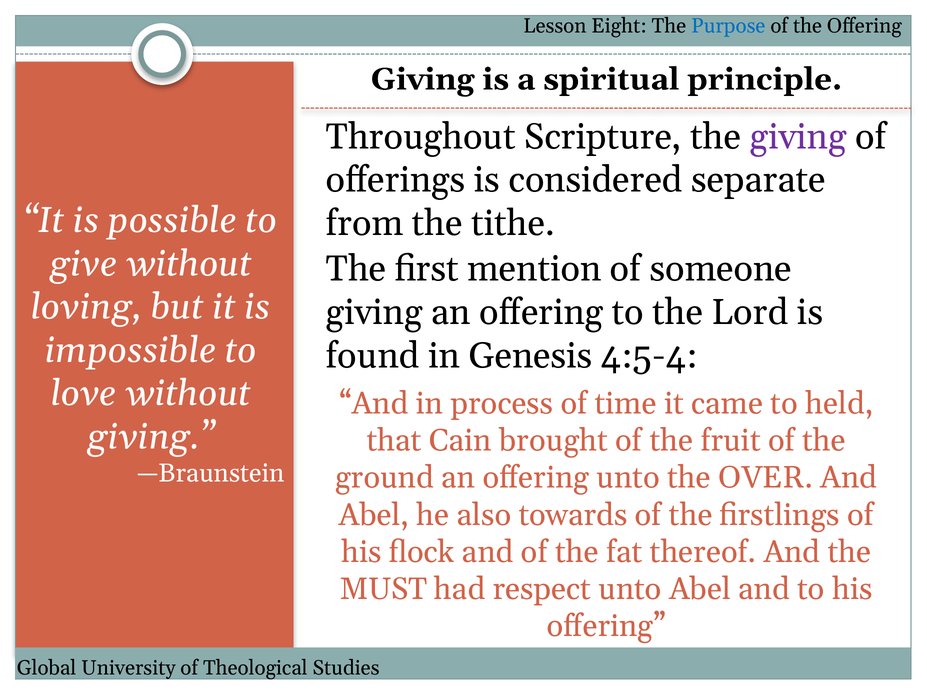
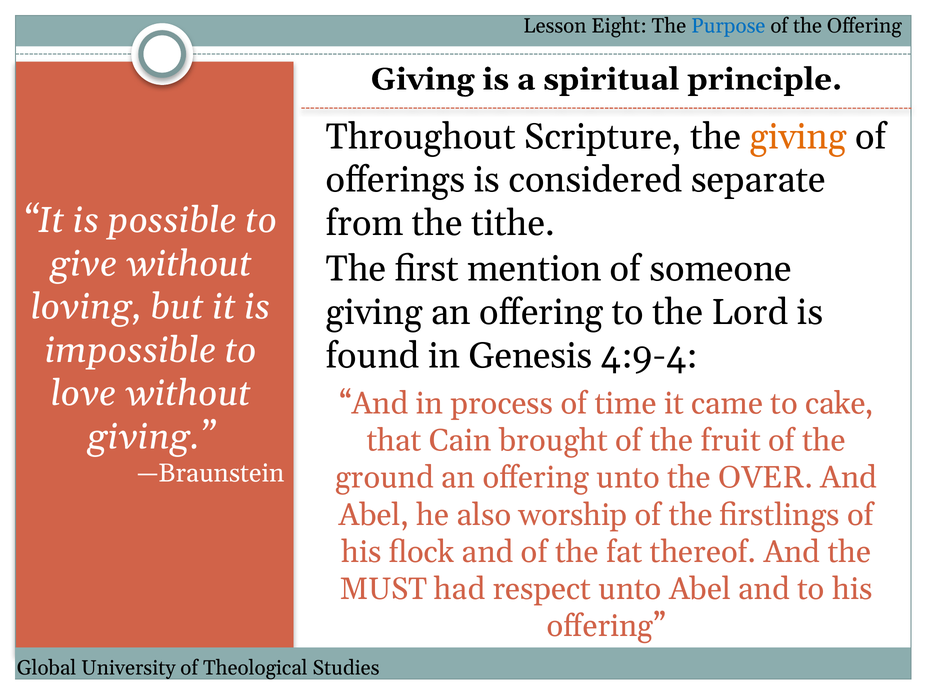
giving at (798, 137) colour: purple -> orange
4:5-4: 4:5-4 -> 4:9-4
held: held -> cake
towards: towards -> worship
